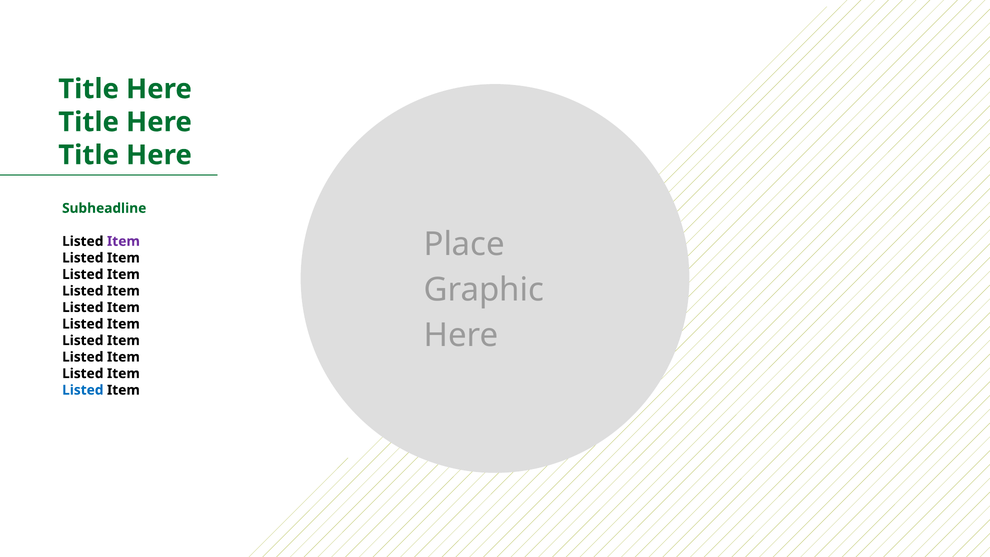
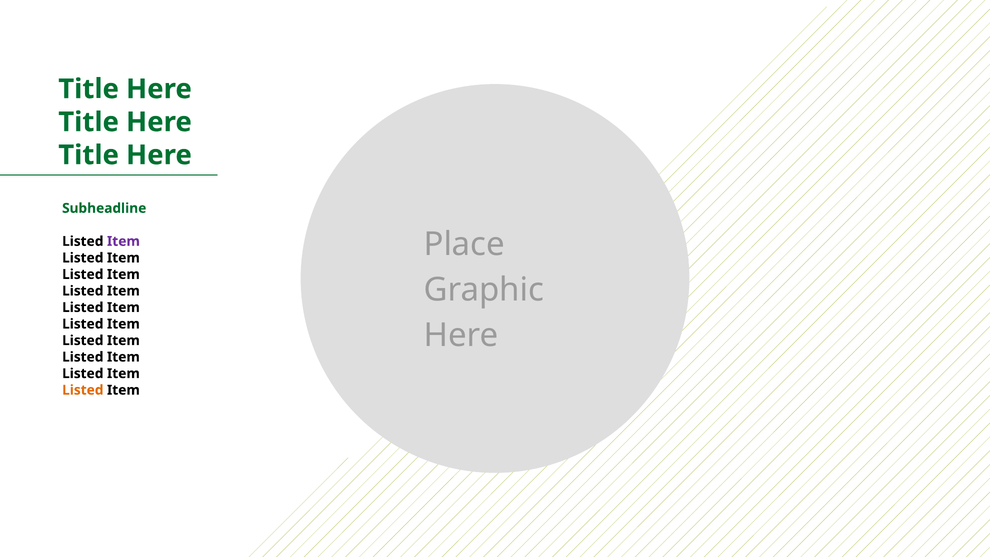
Listed at (83, 390) colour: blue -> orange
